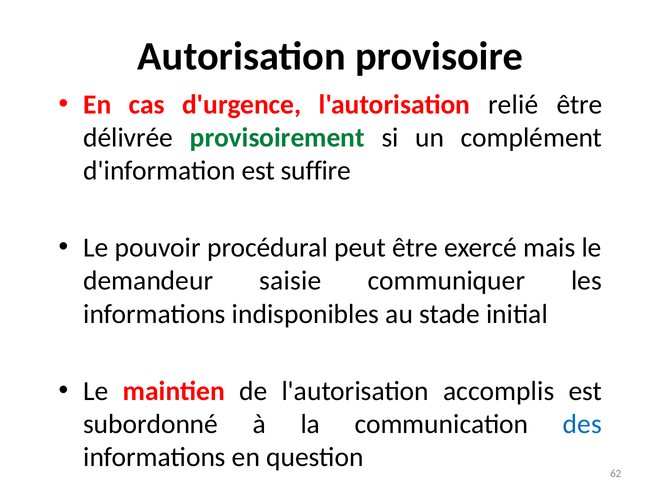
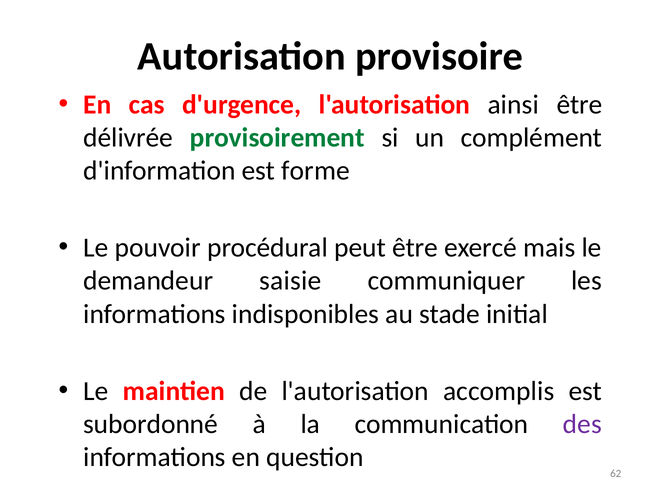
relié: relié -> ainsi
suffire: suffire -> forme
des colour: blue -> purple
